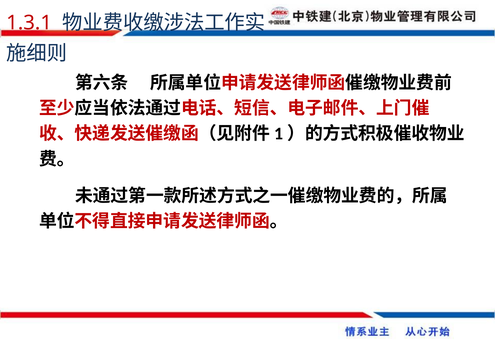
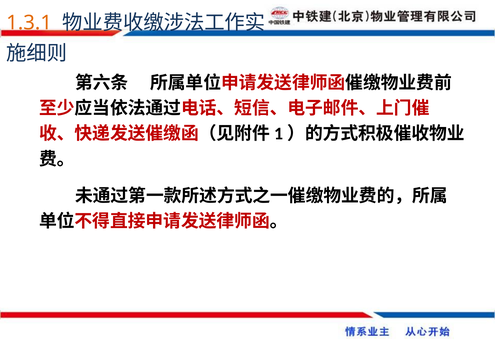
1.3.1 colour: red -> orange
